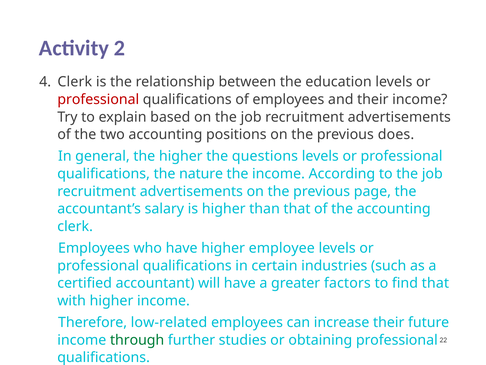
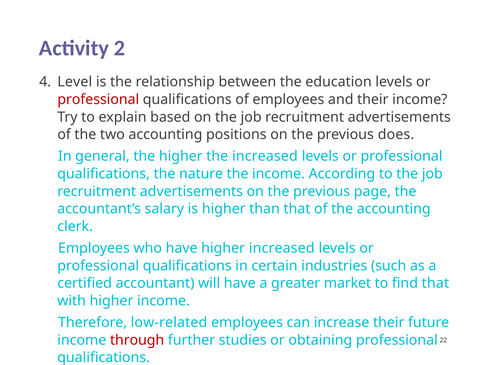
Clerk at (75, 82): Clerk -> Level
the questions: questions -> increased
higher employee: employee -> increased
factors: factors -> market
through colour: green -> red
